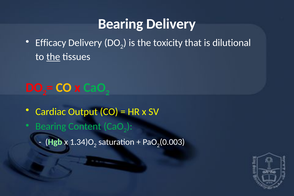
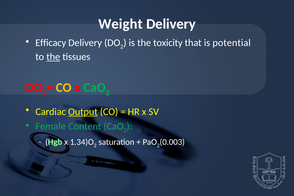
Bearing at (121, 24): Bearing -> Weight
dilutional: dilutional -> potential
Output underline: none -> present
Bearing at (51, 126): Bearing -> Female
